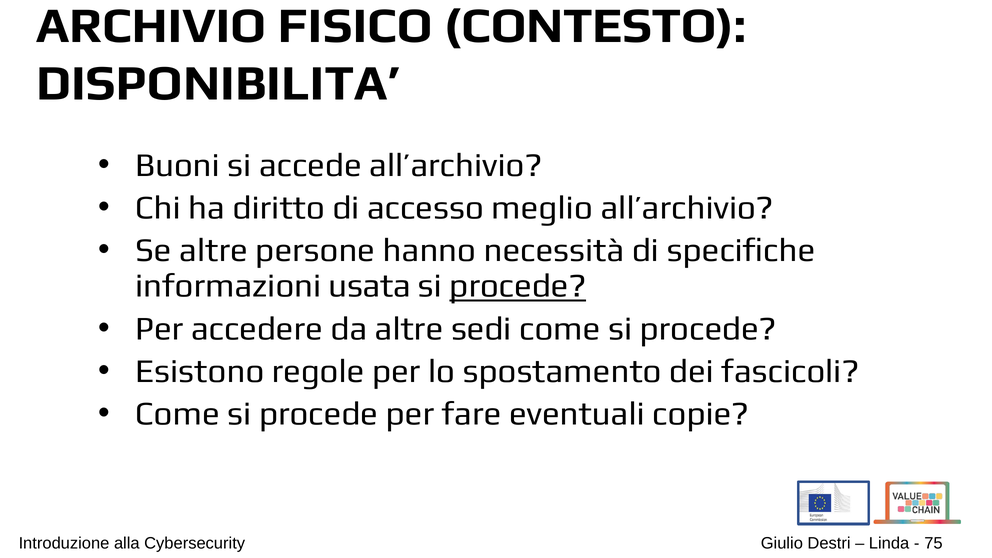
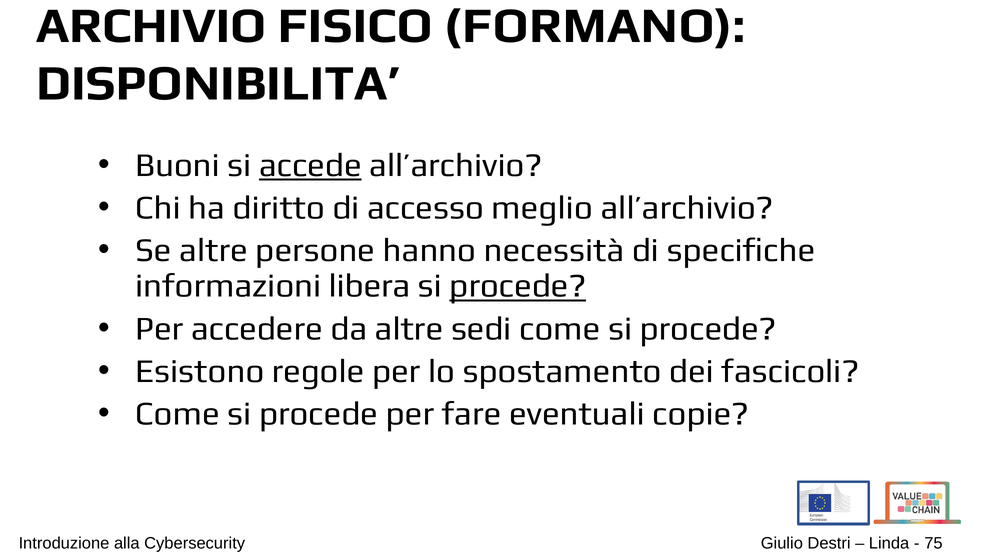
CONTESTO: CONTESTO -> FORMANO
accede underline: none -> present
usata: usata -> libera
